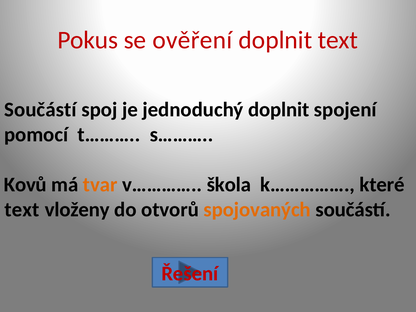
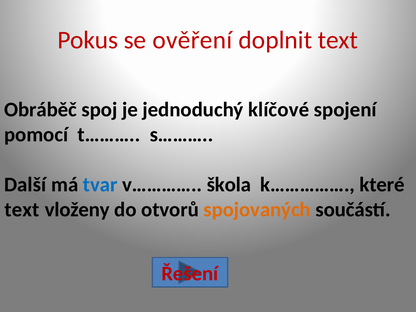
Součástí at (40, 110): Součástí -> Obráběč
jednoduchý doplnit: doplnit -> klíčové
Kovů: Kovů -> Další
tvar colour: orange -> blue
